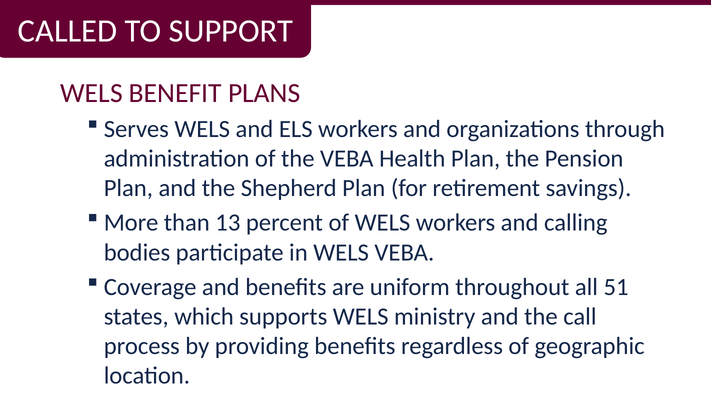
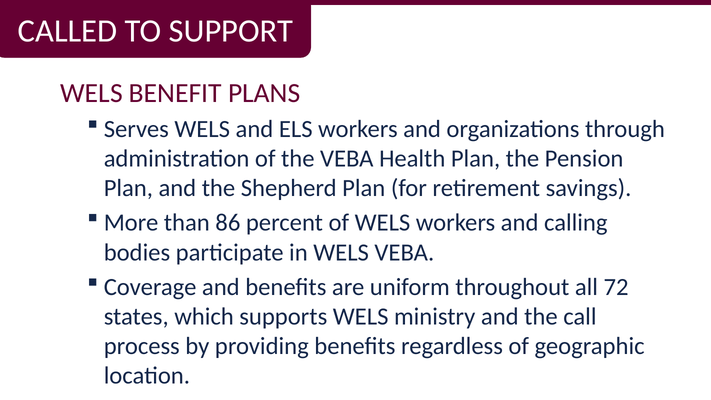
13: 13 -> 86
51: 51 -> 72
